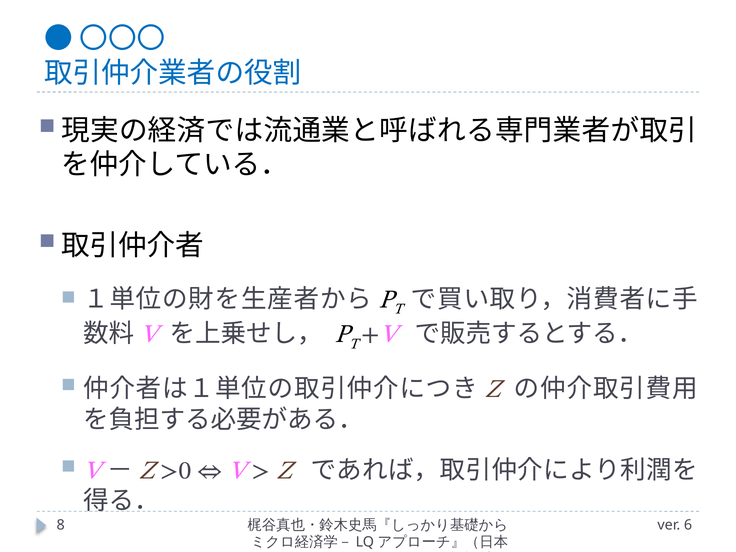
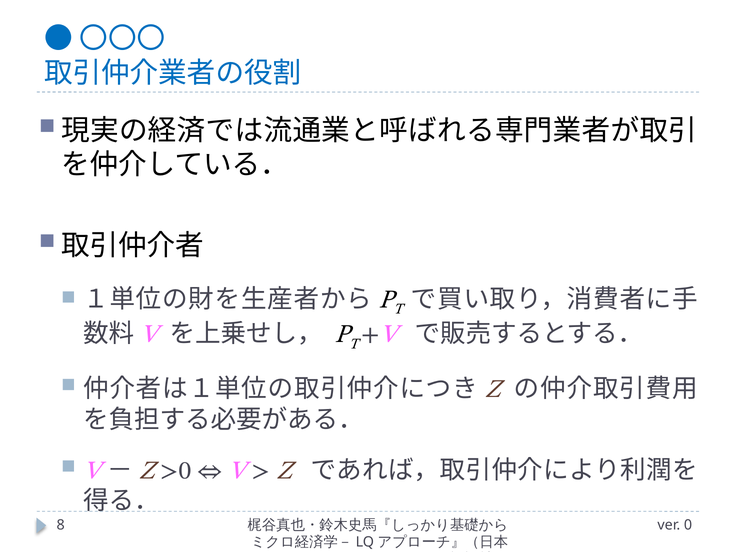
6: 6 -> 0
